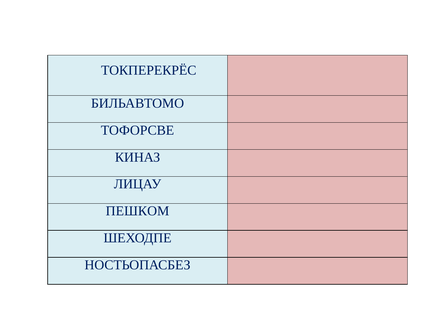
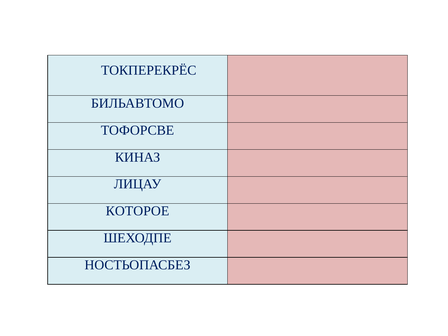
ПЕШКОМ: ПЕШКОМ -> КОТОРОЕ
